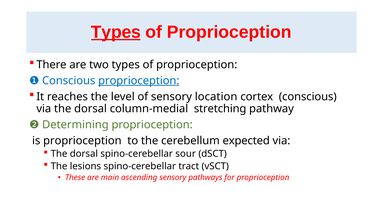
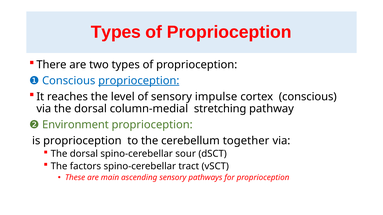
Types at (116, 32) underline: present -> none
location: location -> impulse
Determining: Determining -> Environment
expected: expected -> together
lesions: lesions -> factors
